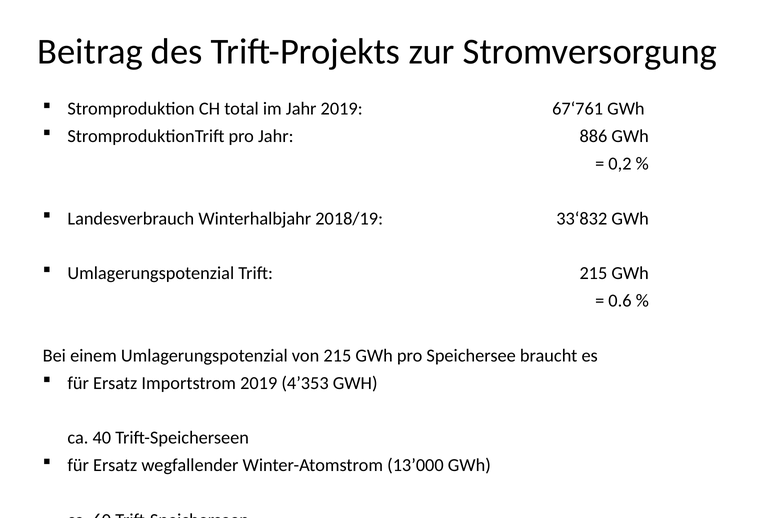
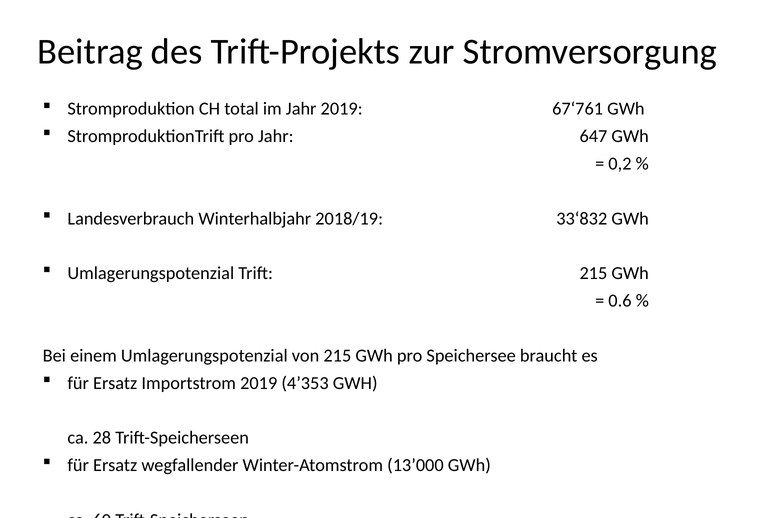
886: 886 -> 647
40: 40 -> 28
